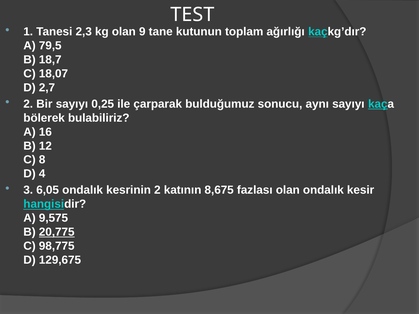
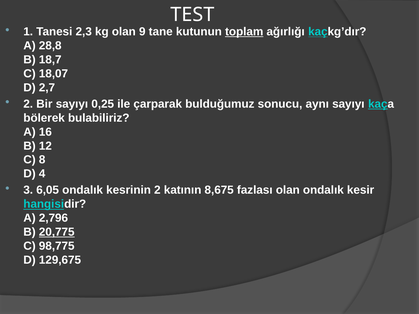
toplam underline: none -> present
79,5: 79,5 -> 28,8
9,575: 9,575 -> 2,796
